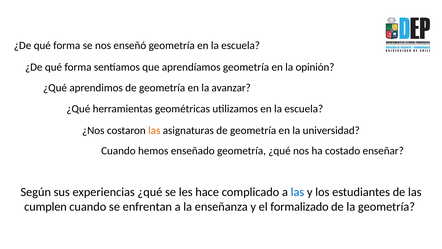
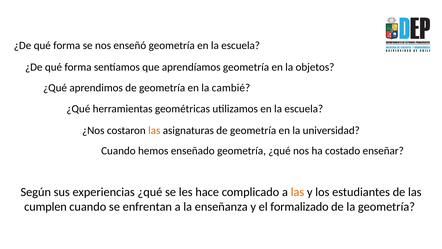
opinión: opinión -> objetos
avanzar: avanzar -> cambié
las at (297, 192) colour: blue -> orange
